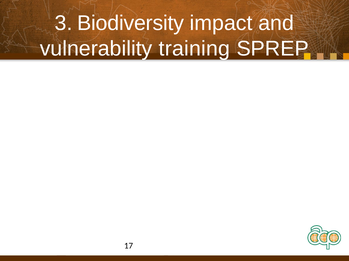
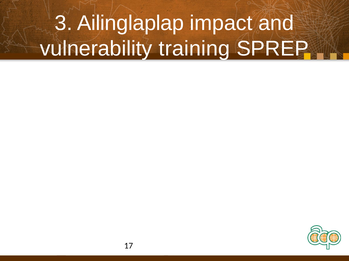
Biodiversity: Biodiversity -> Ailinglaplap
